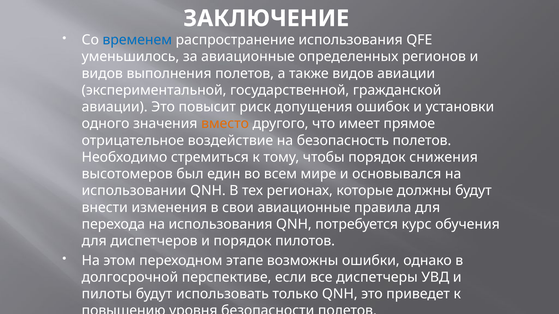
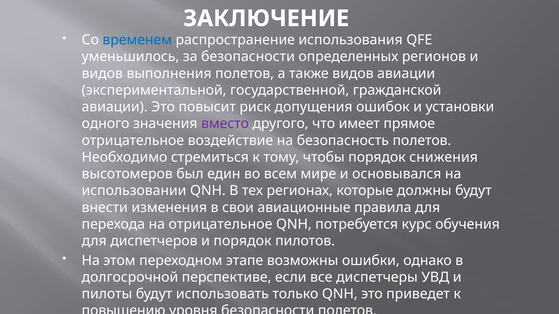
за авиационные: авиационные -> безопасности
вместо colour: orange -> purple
на использования: использования -> отрицательное
